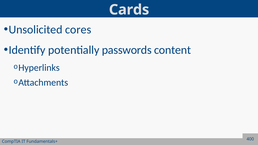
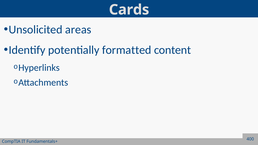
cores: cores -> areas
passwords: passwords -> formatted
